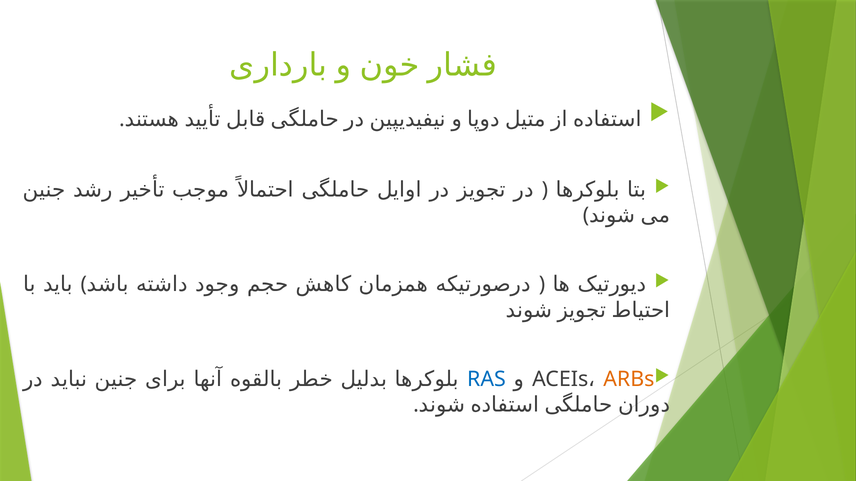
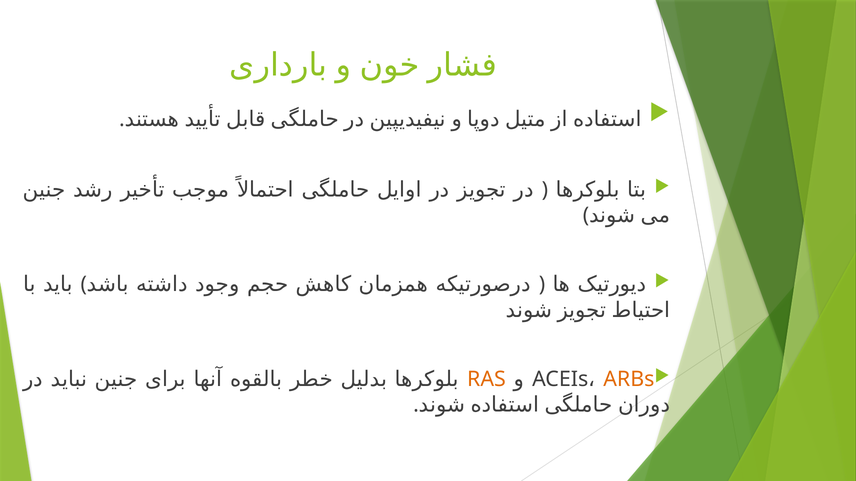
RAS colour: blue -> orange
